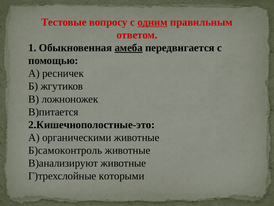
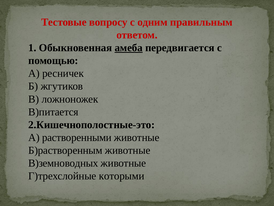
одним underline: present -> none
органическими: органическими -> растворенными
Б)самоконтроль: Б)самоконтроль -> Б)растворенным
В)анализируют: В)анализируют -> В)земноводных
